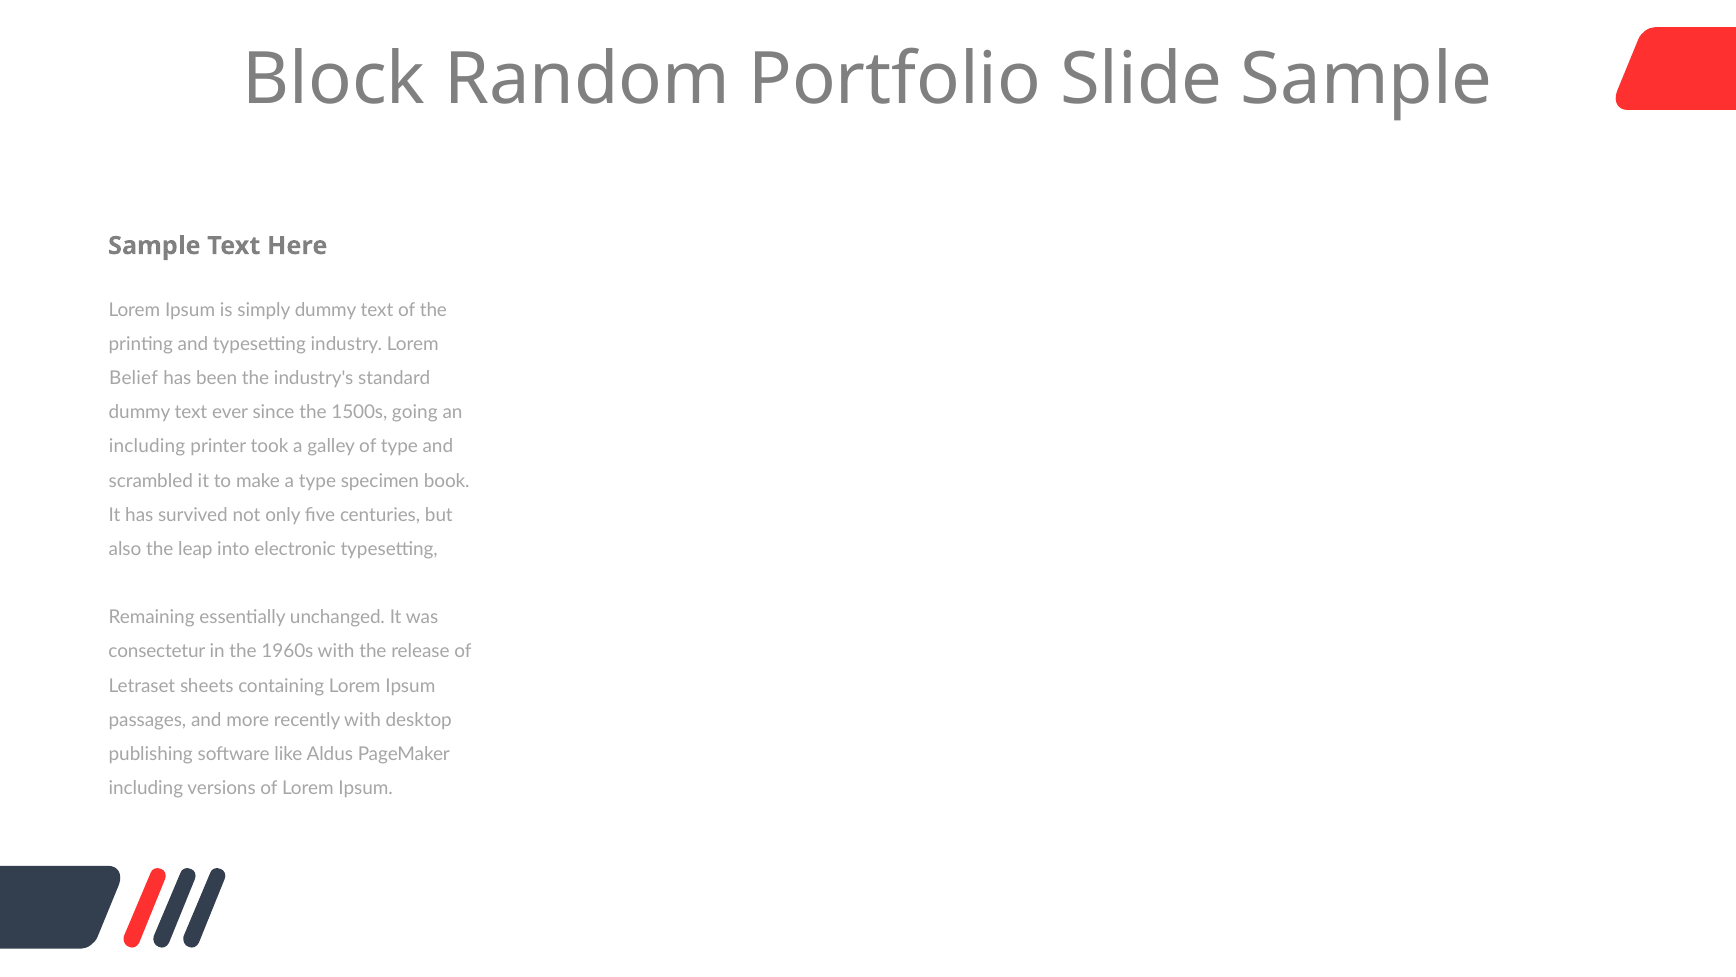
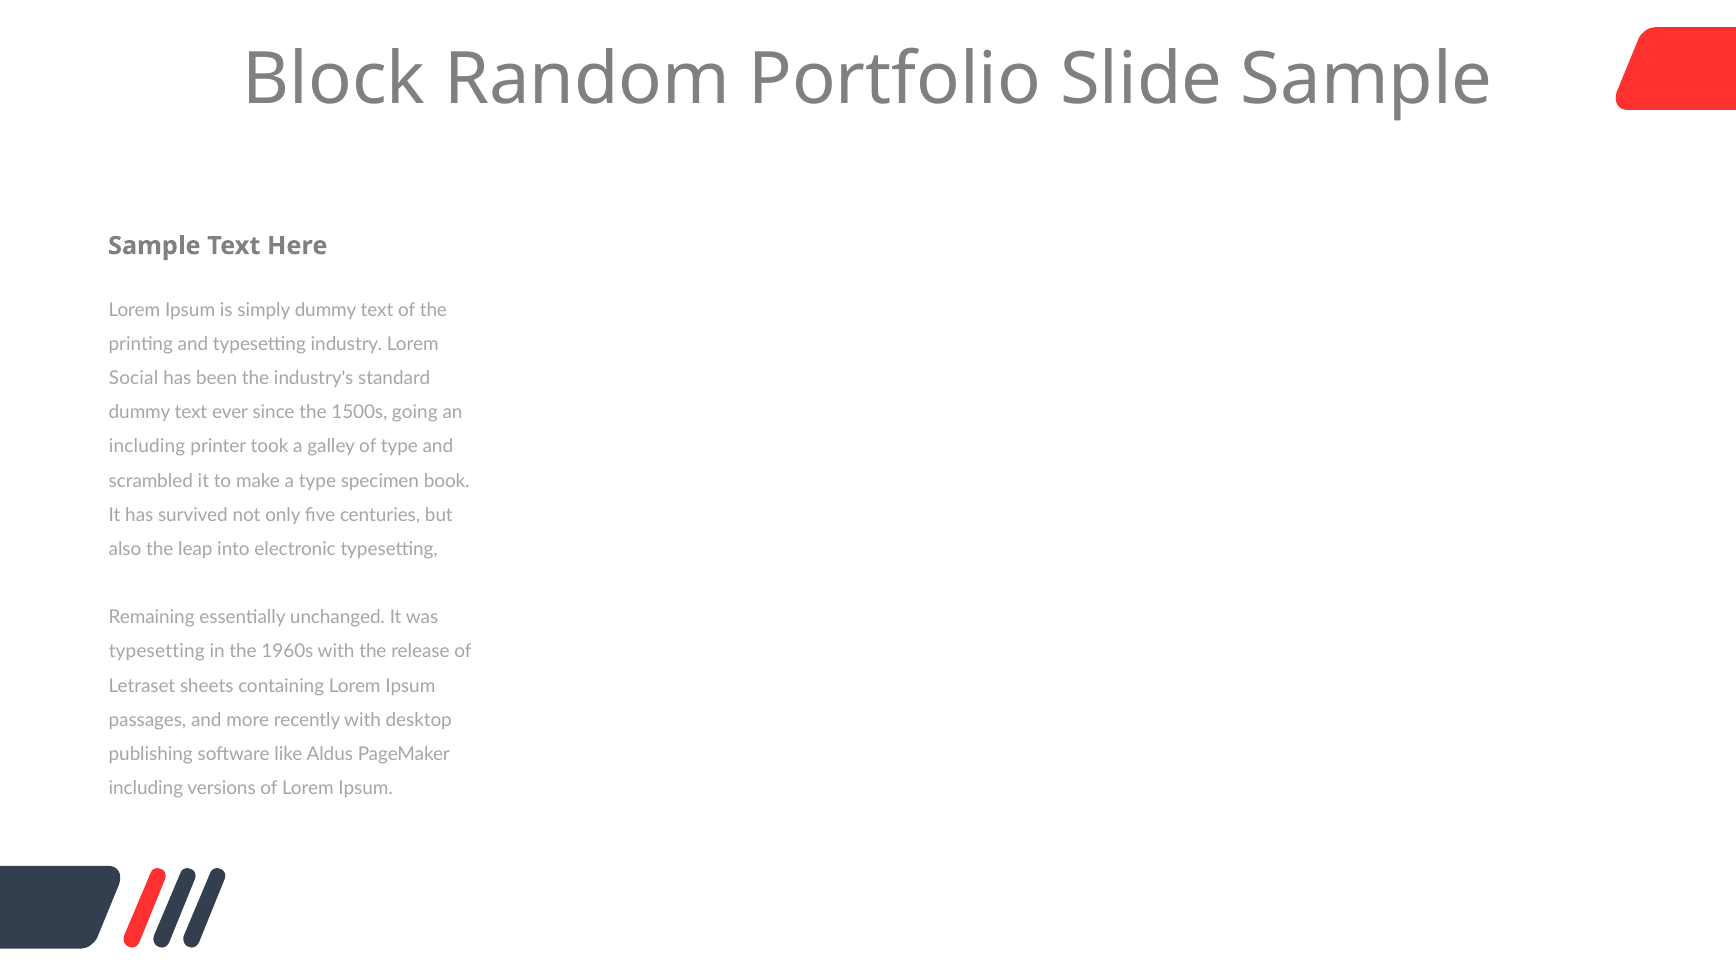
Belief: Belief -> Social
consectetur at (157, 651): consectetur -> typesetting
